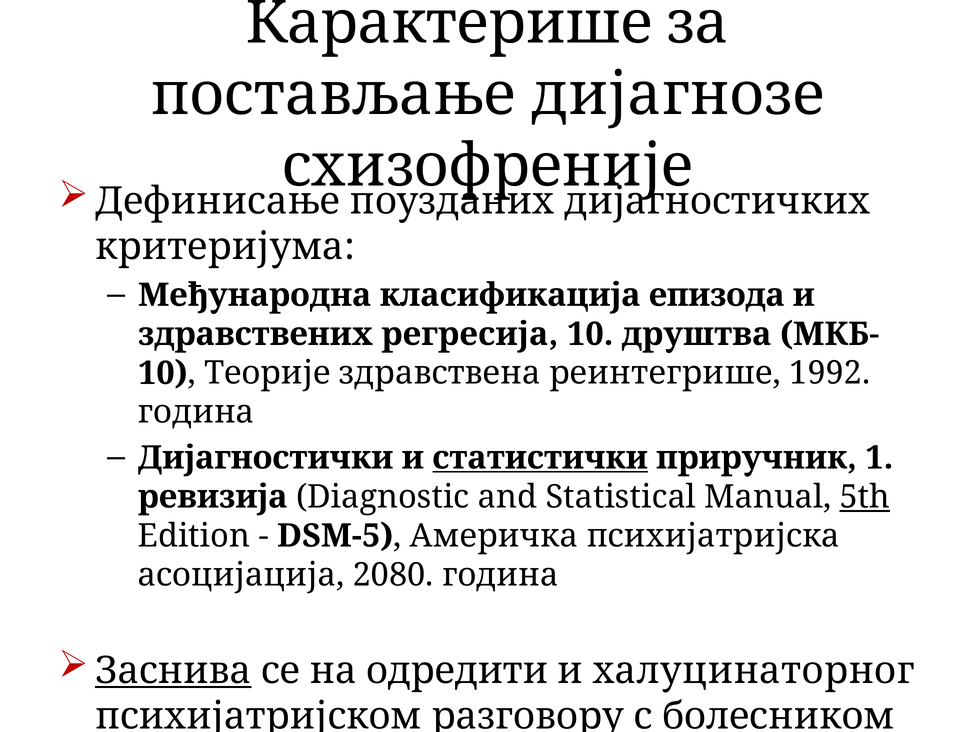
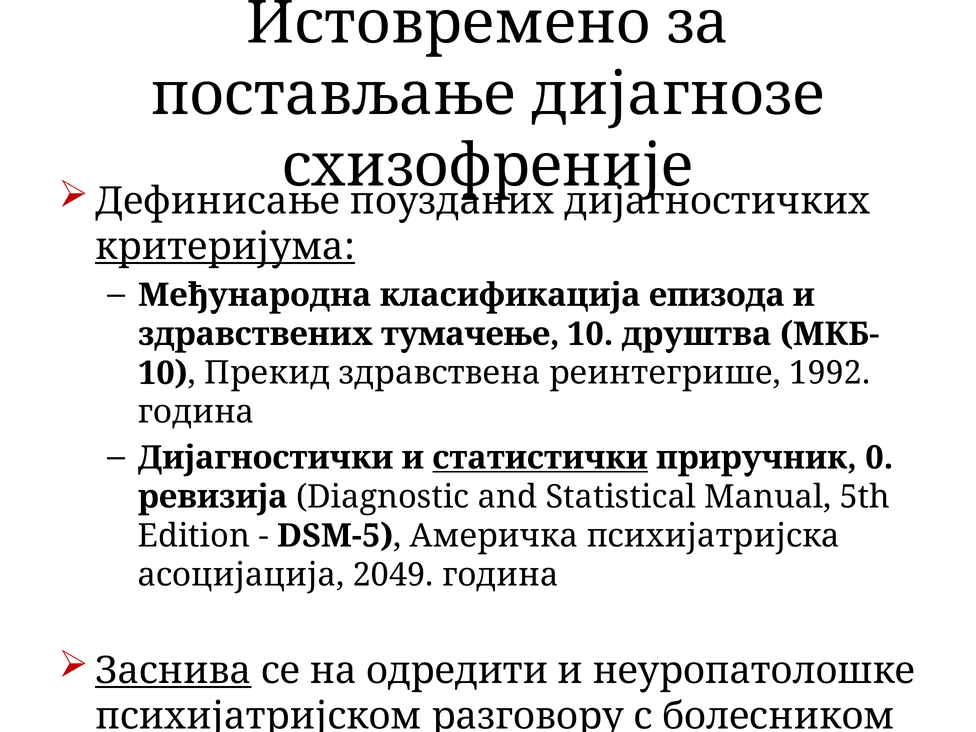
Карактерише: Карактерише -> Истовремено
критеријума underline: none -> present
регресија: регресија -> тумачење
Теорије: Теорије -> Прекид
1: 1 -> 0
5th underline: present -> none
2080: 2080 -> 2049
халуцинаторног: халуцинаторног -> неуропатолошке
